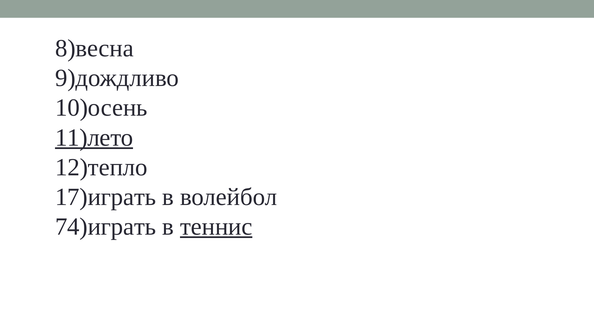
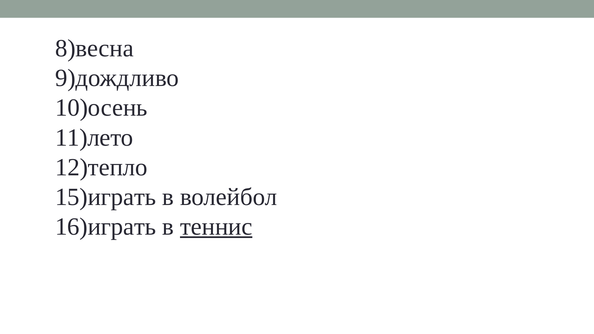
11)лето underline: present -> none
17)играть: 17)играть -> 15)играть
74)играть: 74)играть -> 16)играть
